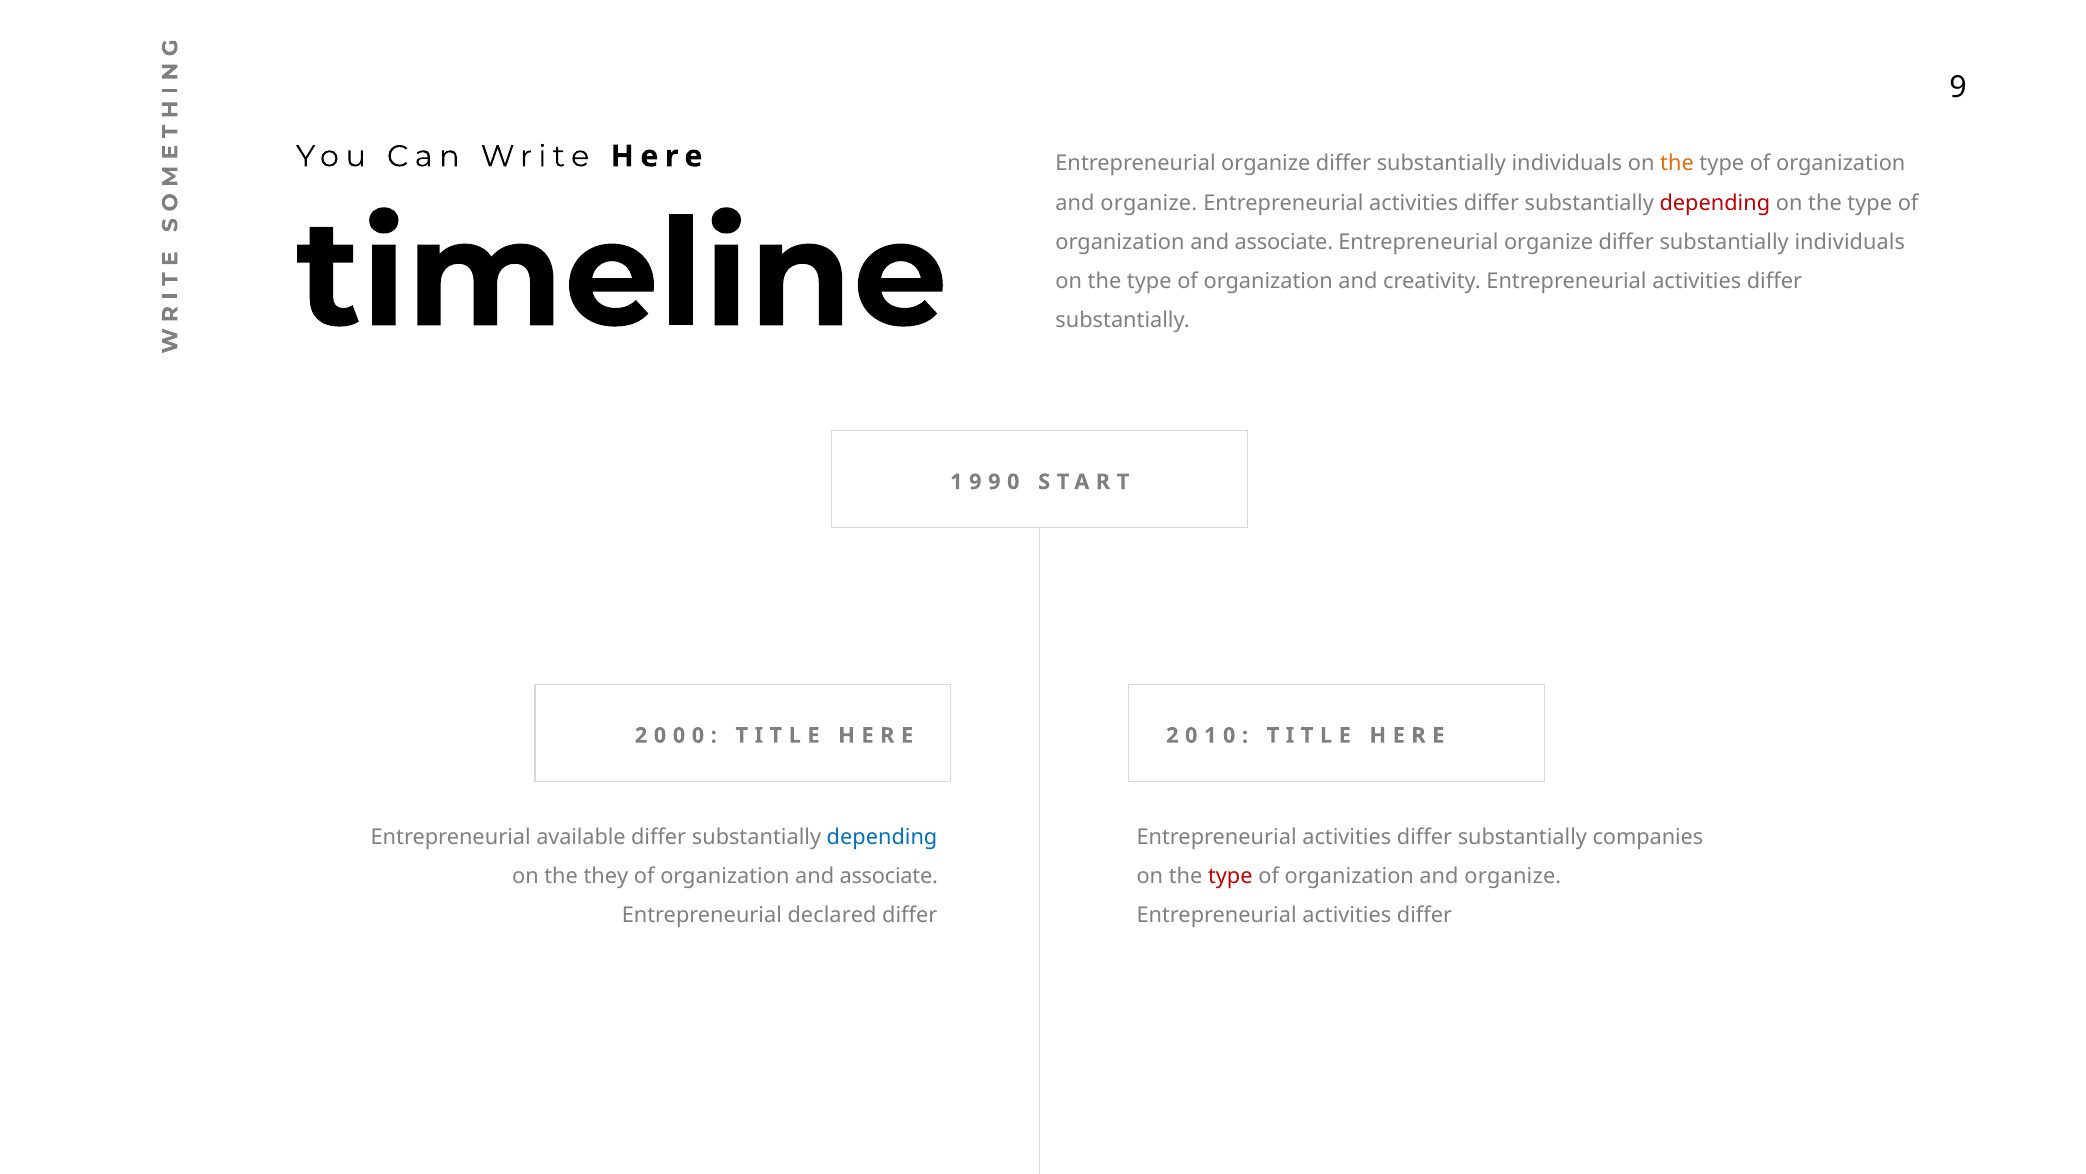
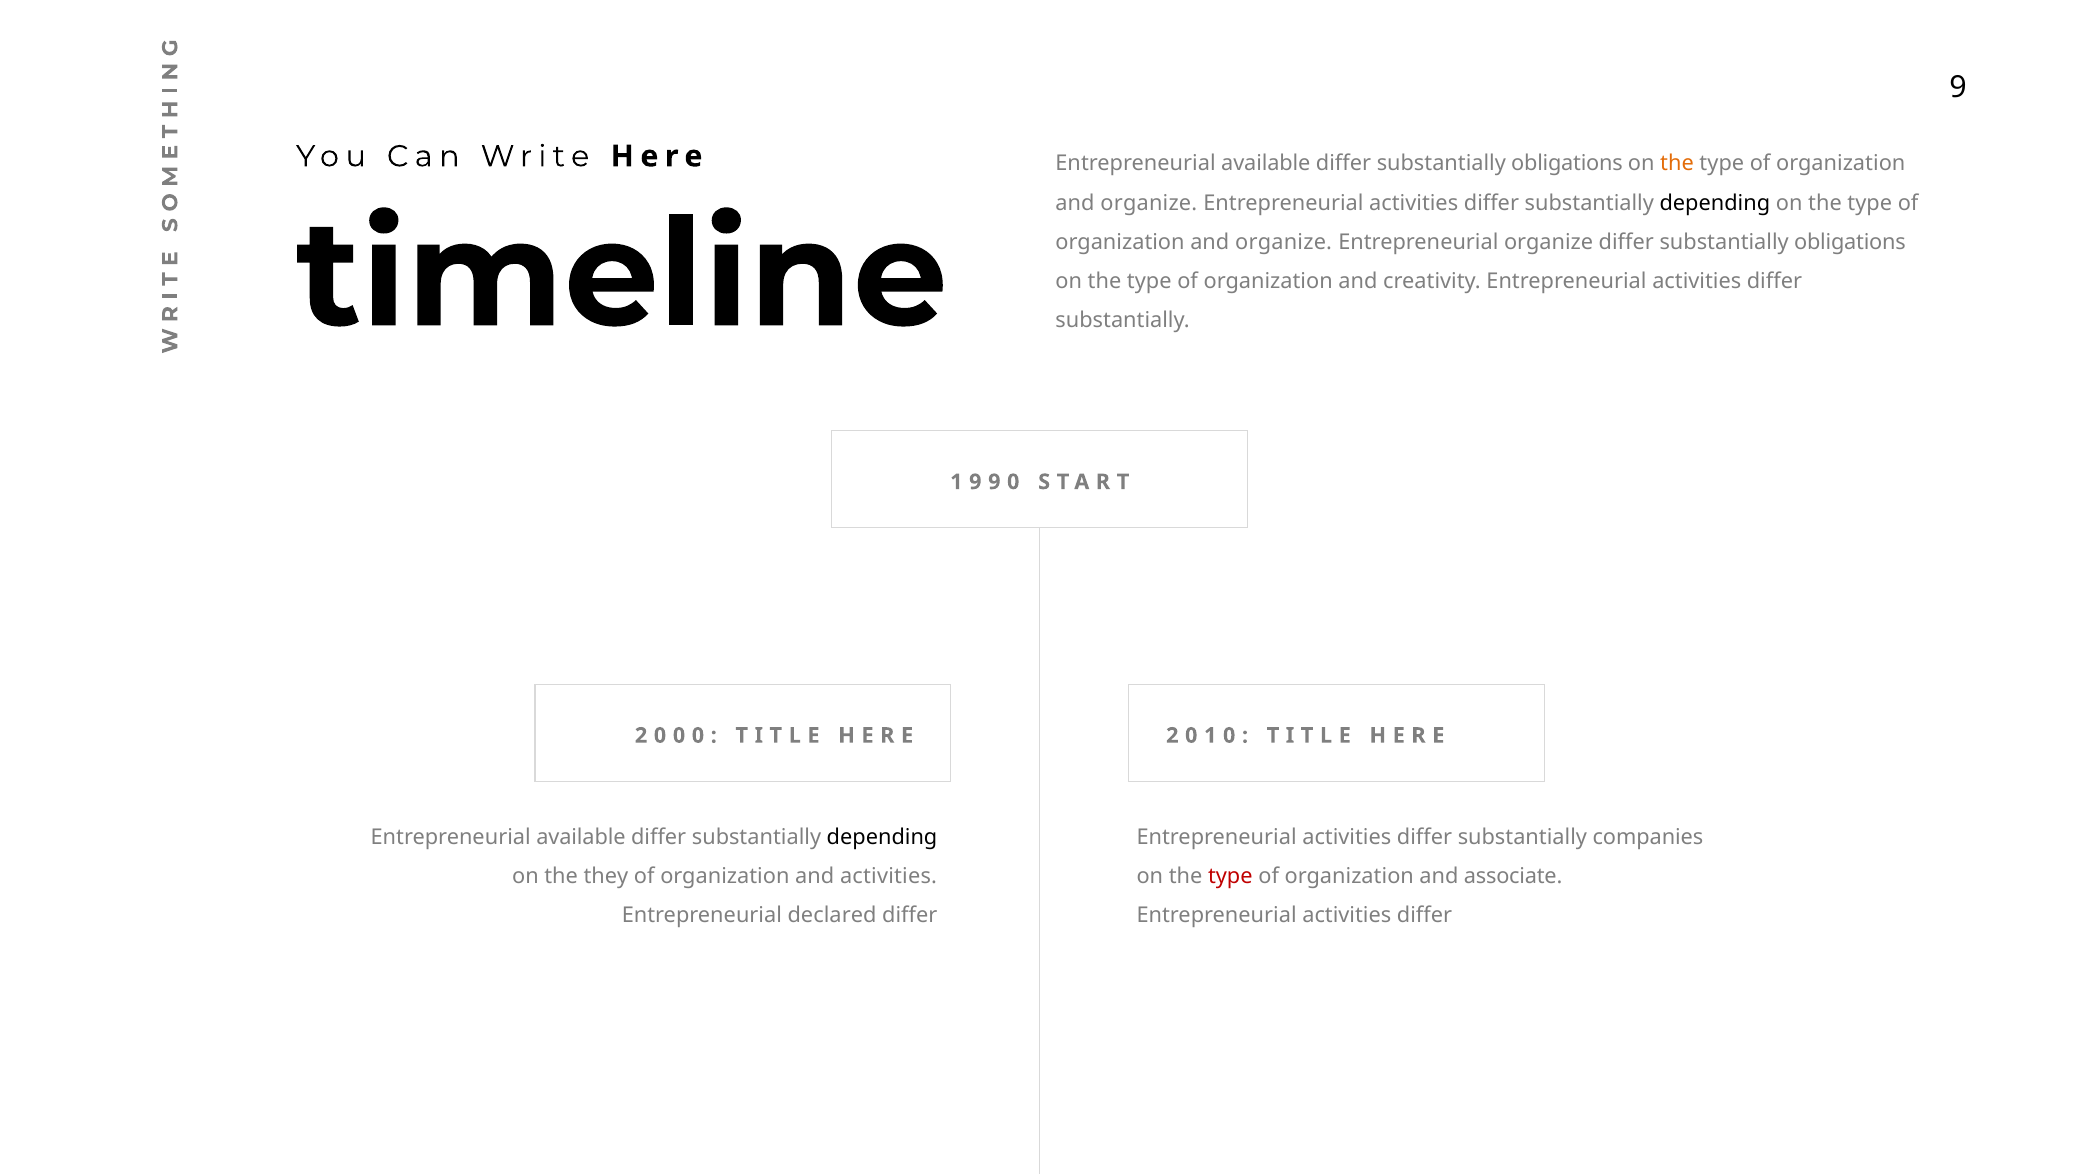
organize at (1266, 164): organize -> available
individuals at (1567, 164): individuals -> obligations
depending at (1715, 203) colour: red -> black
associate at (1284, 242): associate -> organize
individuals at (1850, 242): individuals -> obligations
depending at (882, 837) colour: blue -> black
associate at (889, 876): associate -> activities
organize at (1513, 876): organize -> associate
